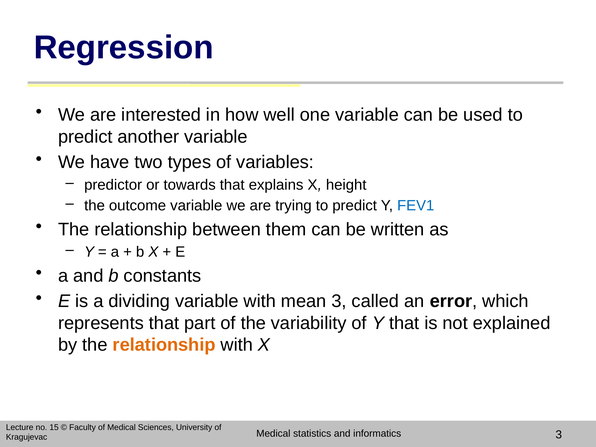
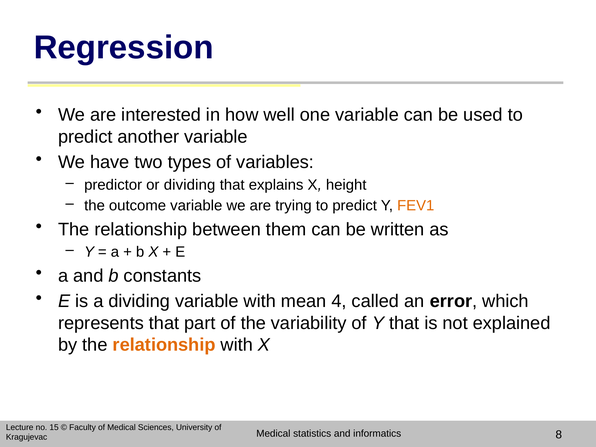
or towards: towards -> dividing
FEV1 colour: blue -> orange
mean 3: 3 -> 4
informatics 3: 3 -> 8
